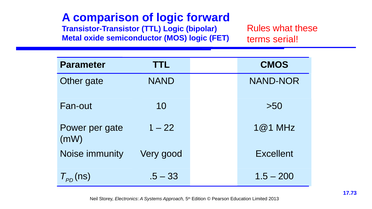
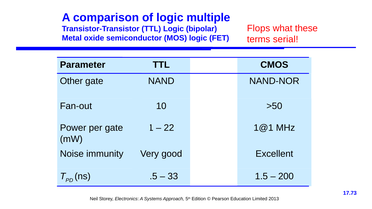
forward: forward -> multiple
Rules: Rules -> Flops
